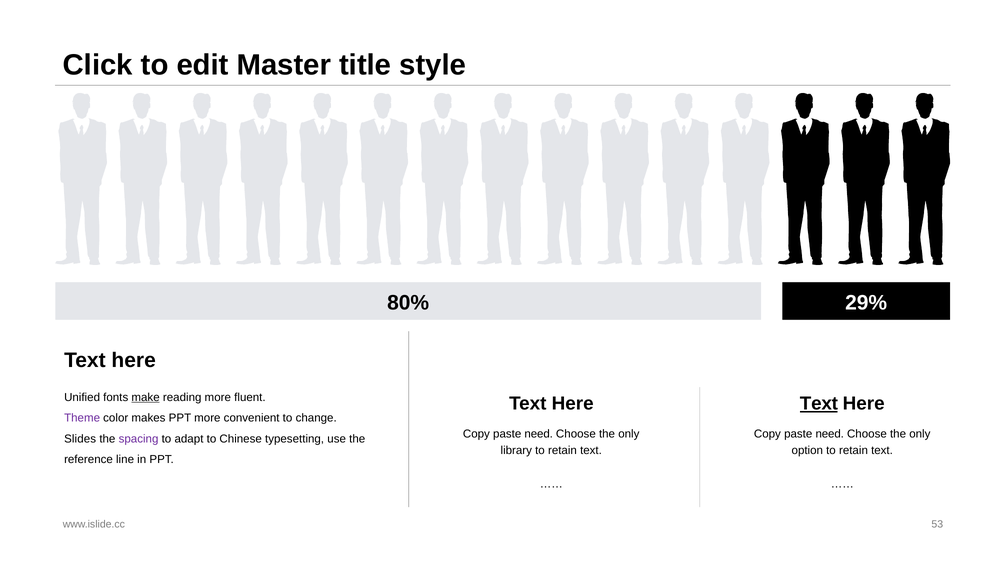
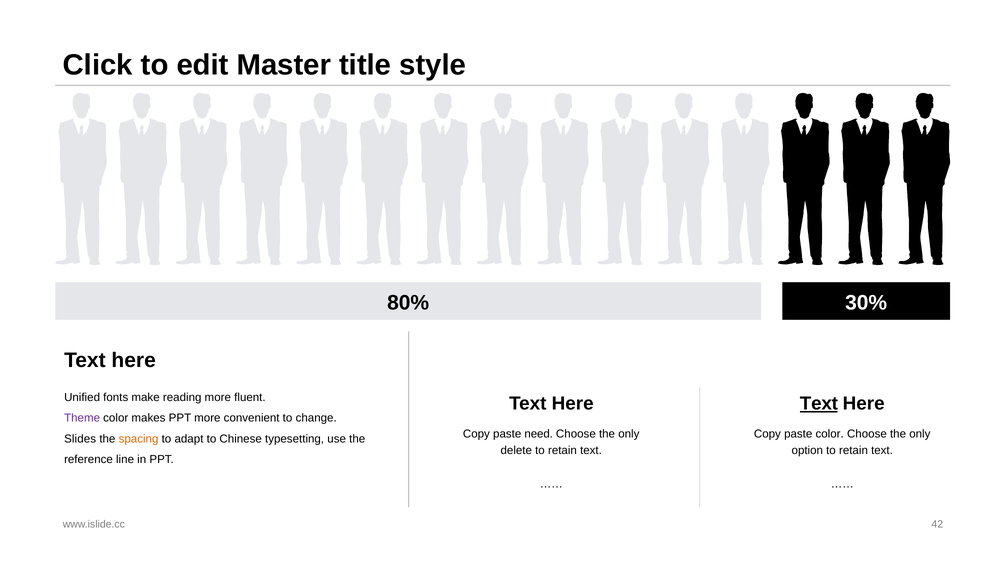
29%: 29% -> 30%
make underline: present -> none
need at (830, 434): need -> color
spacing colour: purple -> orange
library: library -> delete
53: 53 -> 42
